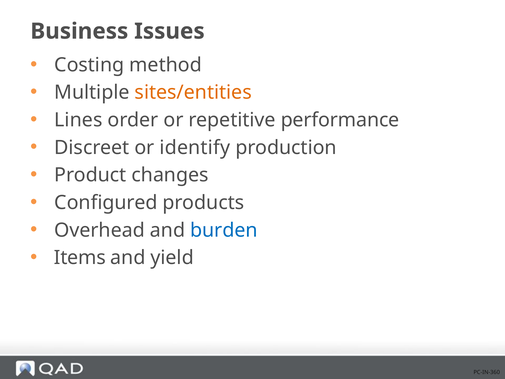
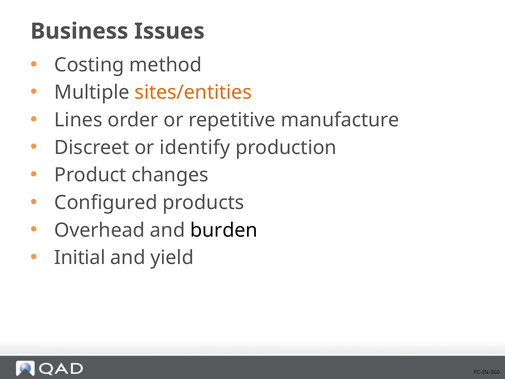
performance: performance -> manufacture
burden colour: blue -> black
Items: Items -> Initial
